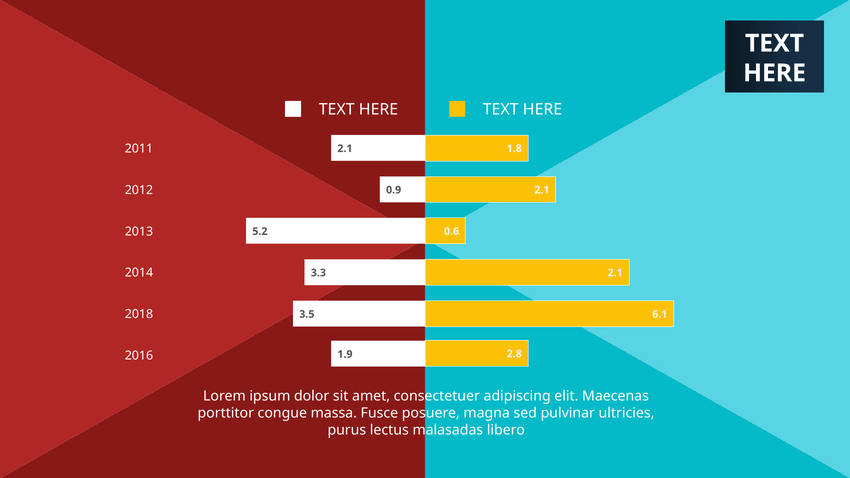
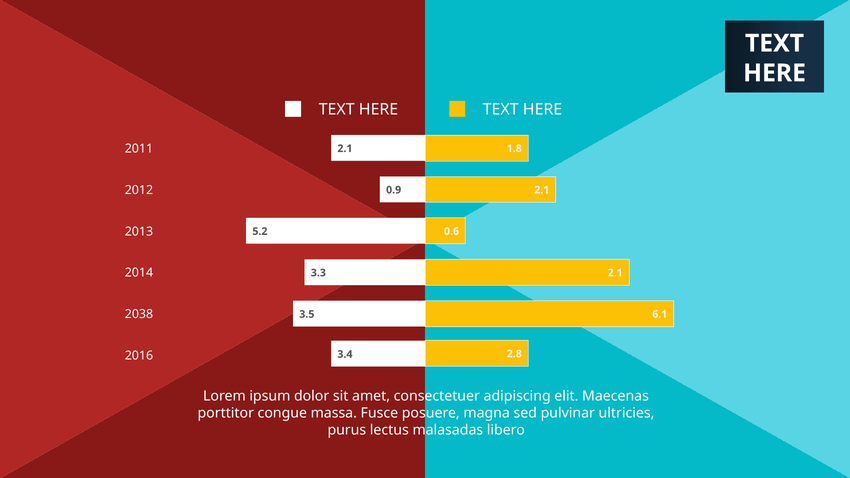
2018: 2018 -> 2038
1.9: 1.9 -> 3.4
